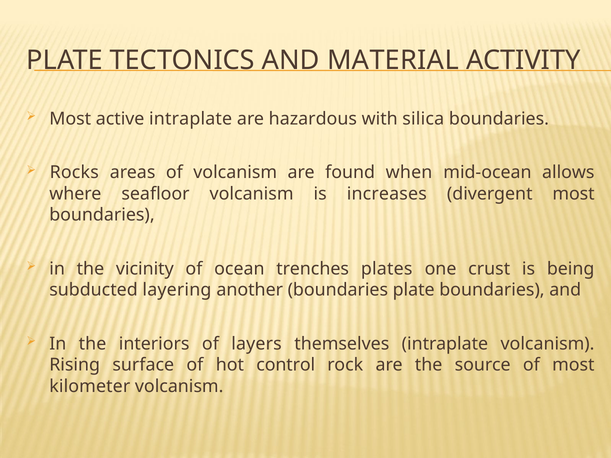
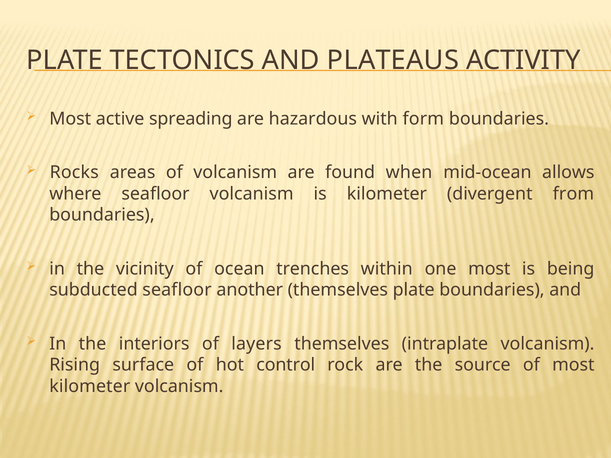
MATERIAL: MATERIAL -> PLATEAUS
active intraplate: intraplate -> spreading
silica: silica -> form
is increases: increases -> kilometer
divergent most: most -> from
plates: plates -> within
one crust: crust -> most
subducted layering: layering -> seafloor
another boundaries: boundaries -> themselves
